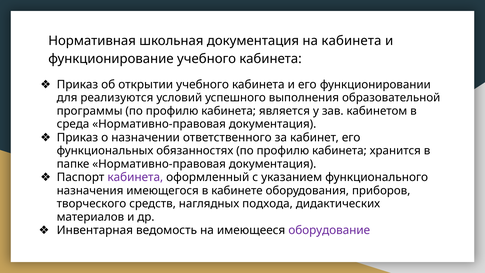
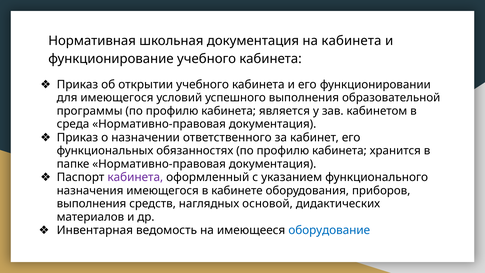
для реализуются: реализуются -> имеющегося
творческого at (91, 204): творческого -> выполнения
подхода: подхода -> основой
оборудование colour: purple -> blue
